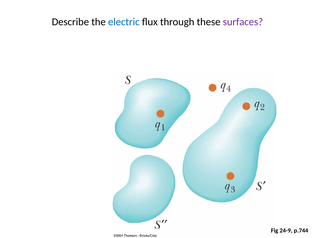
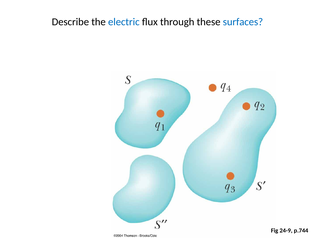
surfaces colour: purple -> blue
